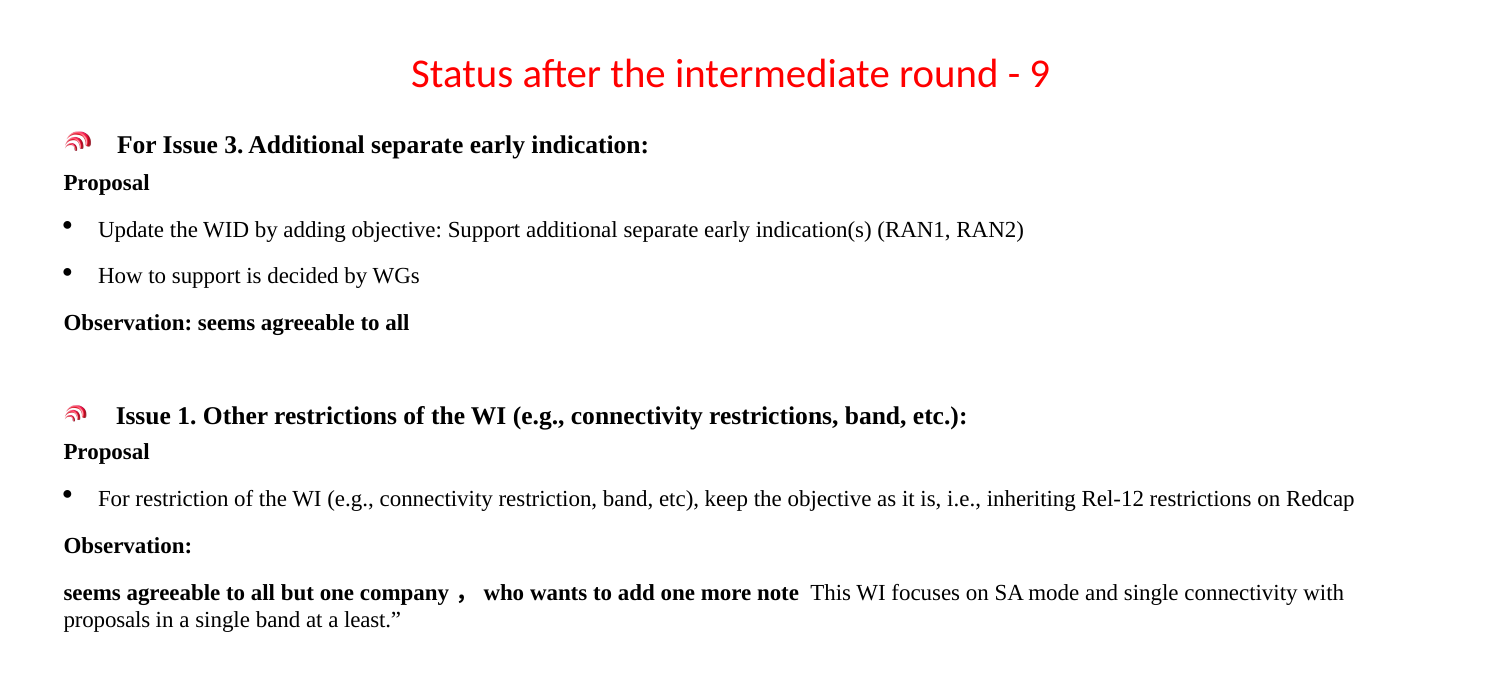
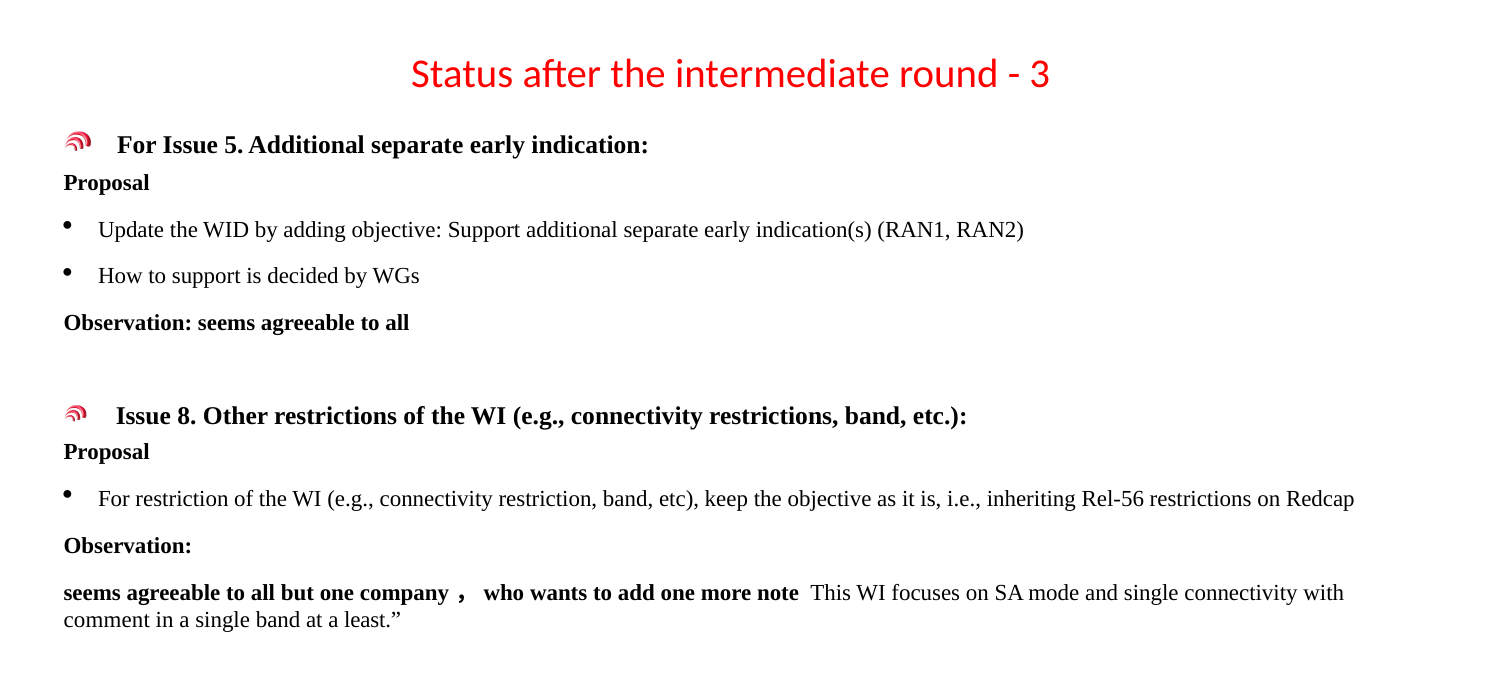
9: 9 -> 3
3: 3 -> 5
1: 1 -> 8
Rel-12: Rel-12 -> Rel-56
proposals: proposals -> comment
